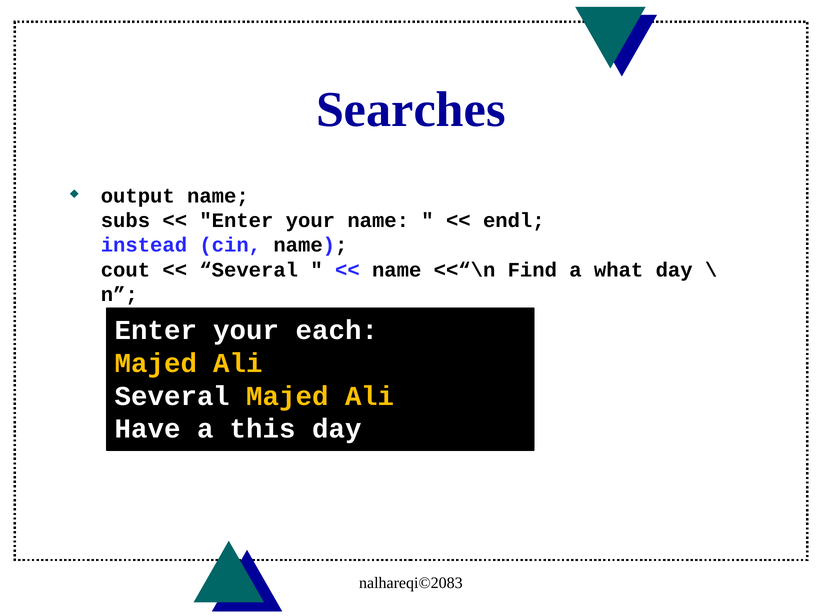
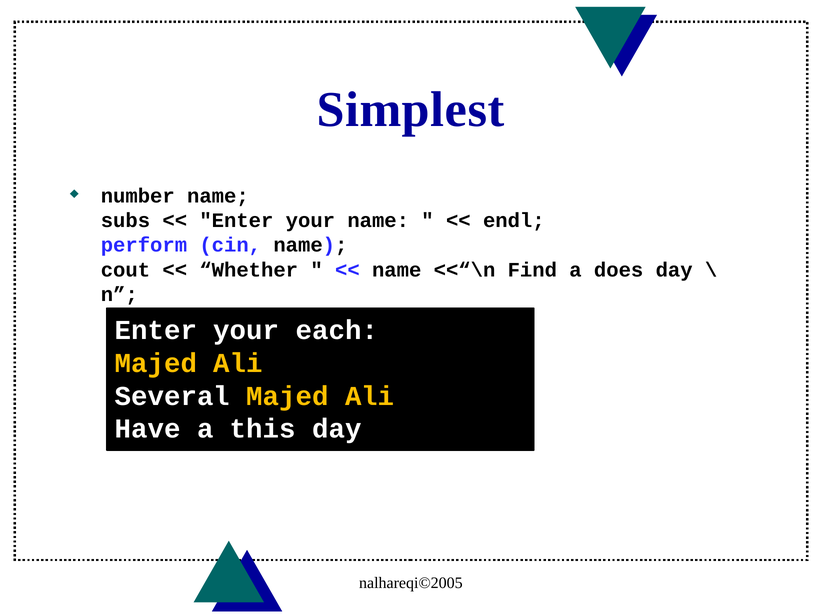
Searches: Searches -> Simplest
output: output -> number
instead: instead -> perform
Several at (249, 270): Several -> Whether
what: what -> does
nalhareqi©2083: nalhareqi©2083 -> nalhareqi©2005
